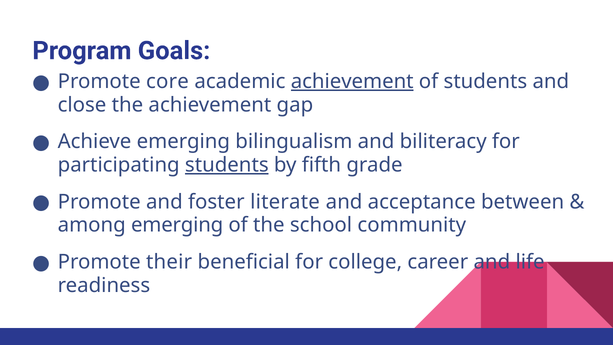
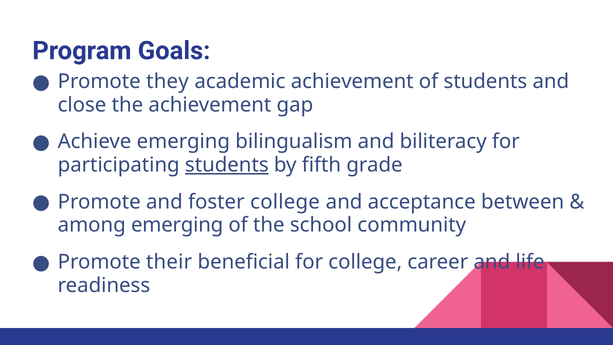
core: core -> they
achievement at (352, 81) underline: present -> none
foster literate: literate -> college
